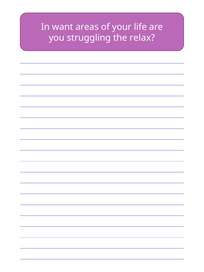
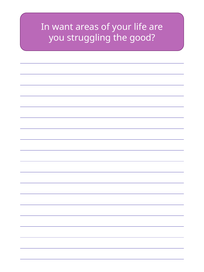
relax: relax -> good
